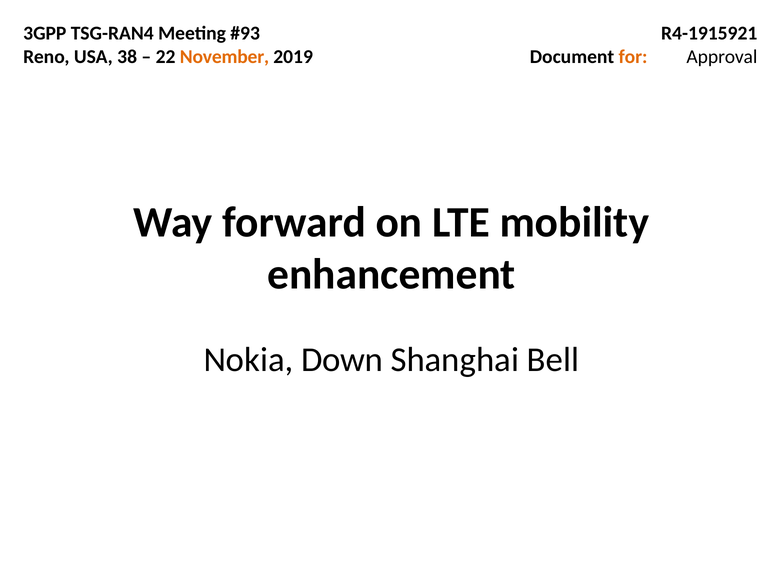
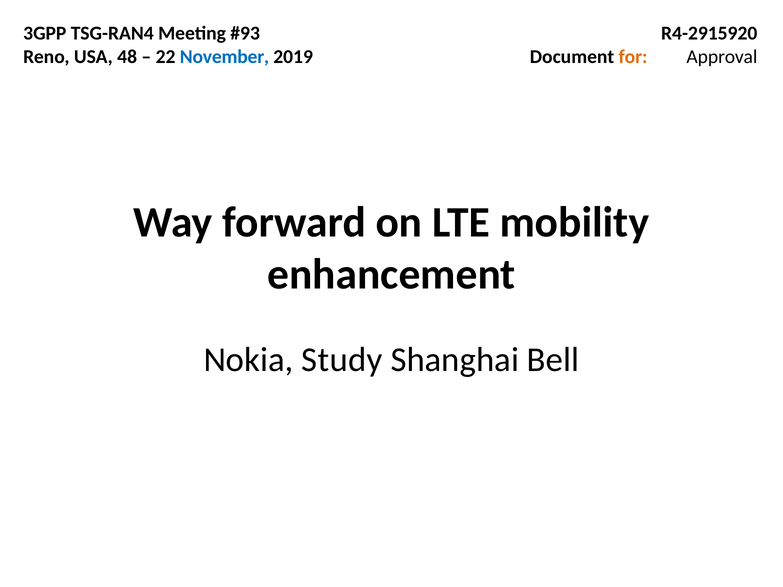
R4-1915921: R4-1915921 -> R4-2915920
38: 38 -> 48
November colour: orange -> blue
Down: Down -> Study
